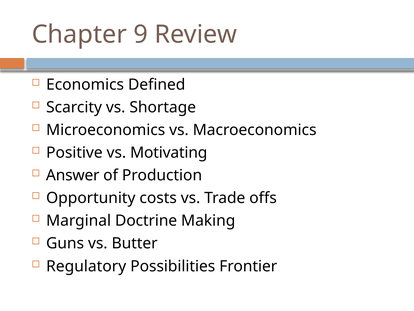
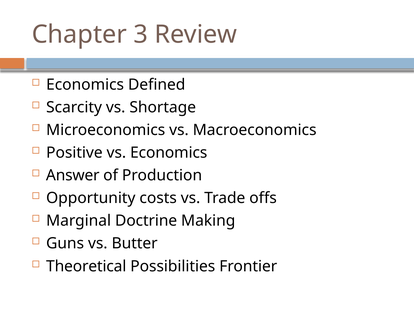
9: 9 -> 3
vs Motivating: Motivating -> Economics
Regulatory: Regulatory -> Theoretical
